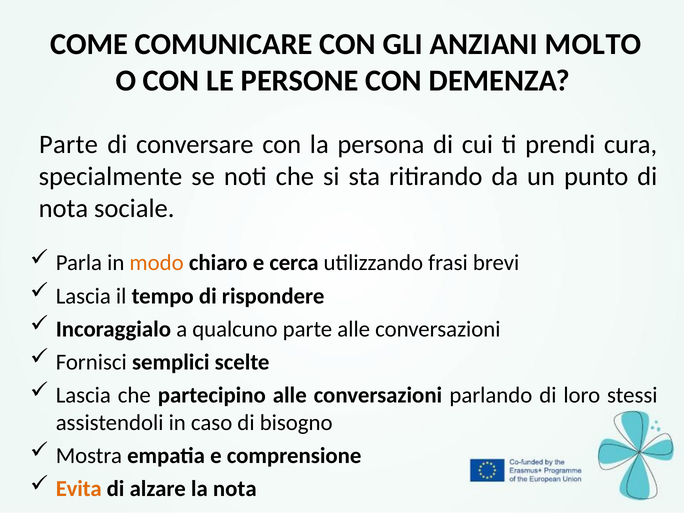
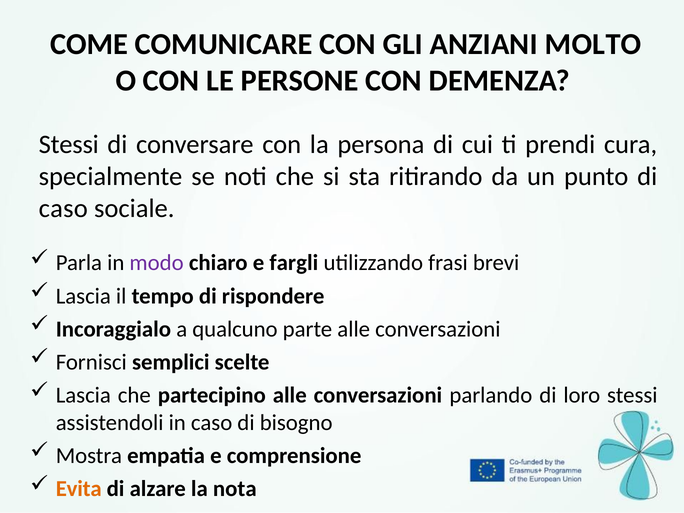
Parte at (69, 145): Parte -> Stessi
nota at (63, 208): nota -> caso
modo colour: orange -> purple
cerca: cerca -> fargli
